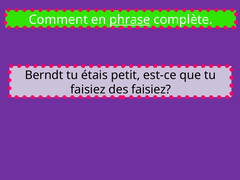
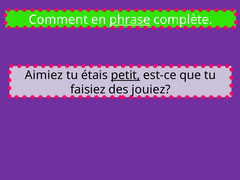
Berndt: Berndt -> Aimiez
petit underline: none -> present
des faisiez: faisiez -> jouiez
